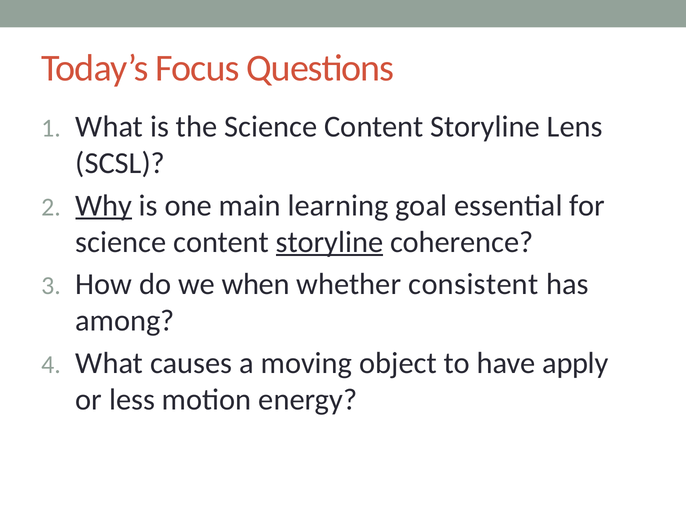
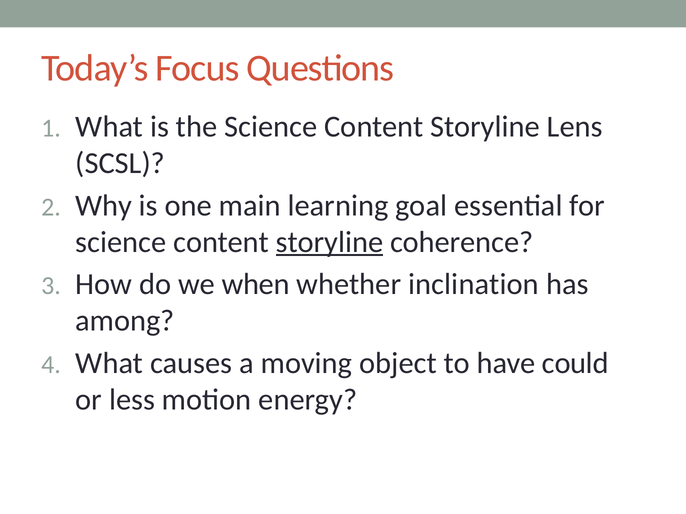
Why underline: present -> none
consistent: consistent -> inclination
apply: apply -> could
